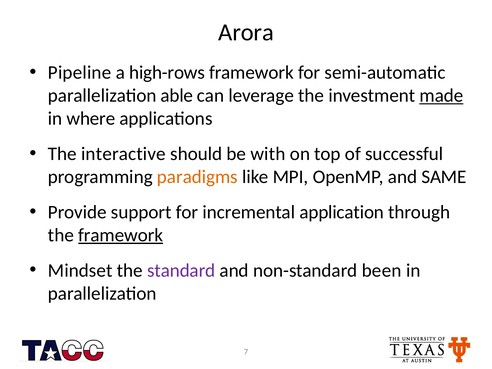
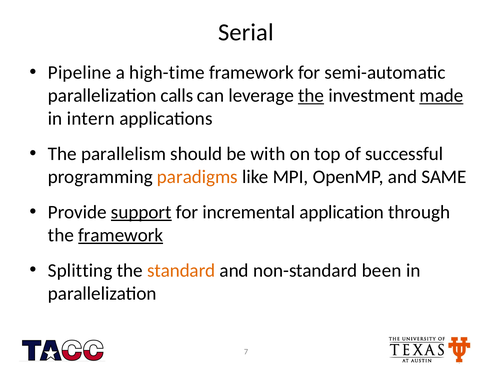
Arora: Arora -> Serial
high-rows: high-rows -> high-time
able: able -> calls
the at (311, 96) underline: none -> present
where: where -> intern
interactive: interactive -> parallelism
support underline: none -> present
Mindset: Mindset -> Splitting
standard colour: purple -> orange
